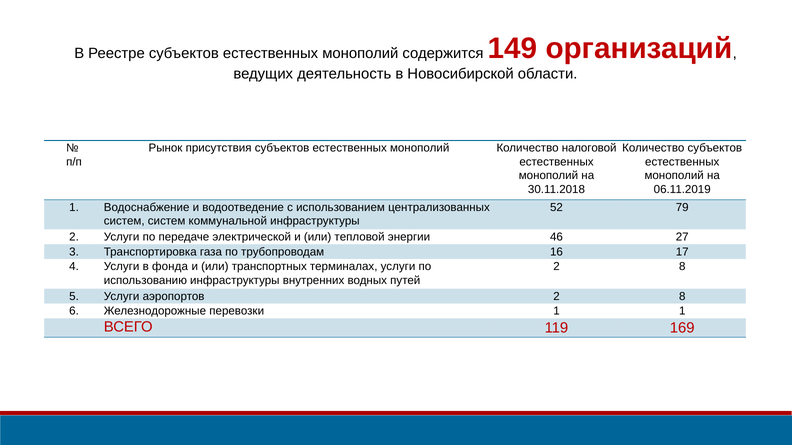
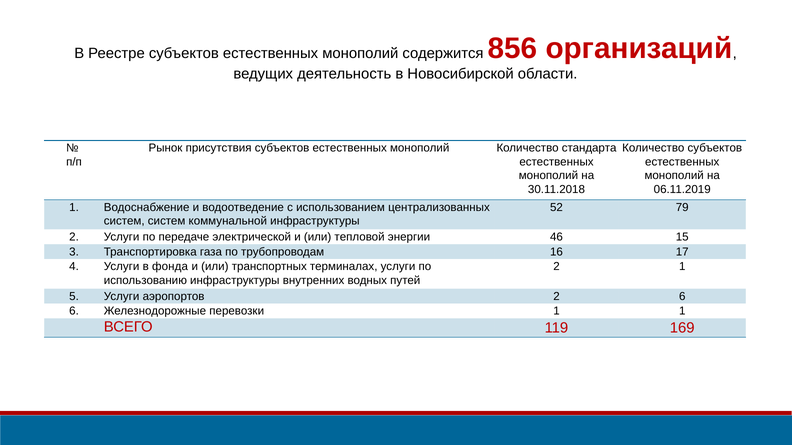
149: 149 -> 856
налоговой: налоговой -> стандарта
27: 27 -> 15
8 at (682, 267): 8 -> 1
аэропортов 2 8: 8 -> 6
